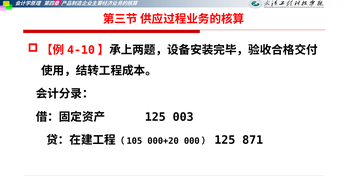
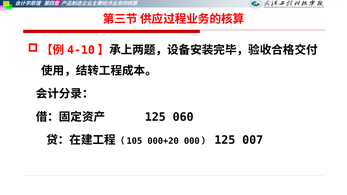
003: 003 -> 060
871: 871 -> 007
